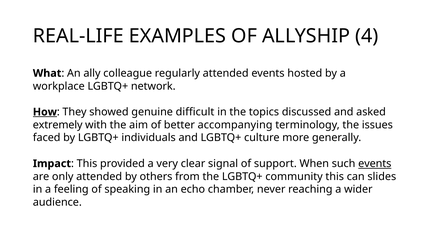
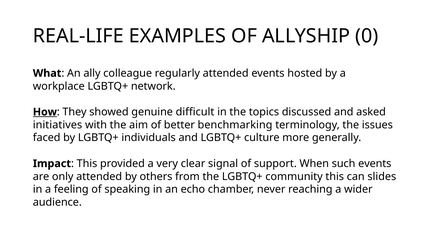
4: 4 -> 0
extremely: extremely -> initiatives
accompanying: accompanying -> benchmarking
events at (375, 164) underline: present -> none
